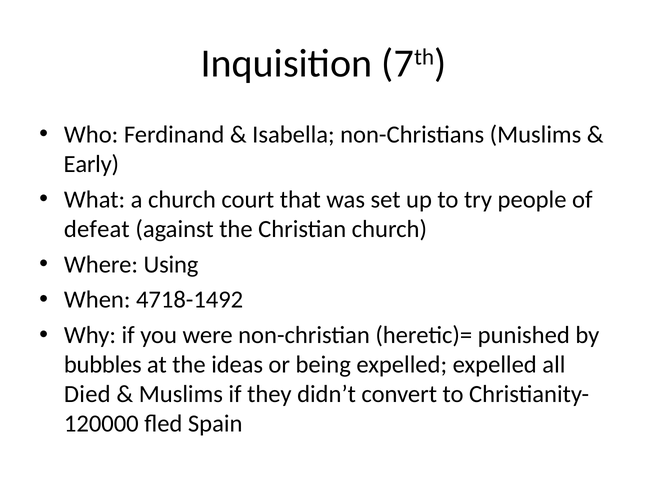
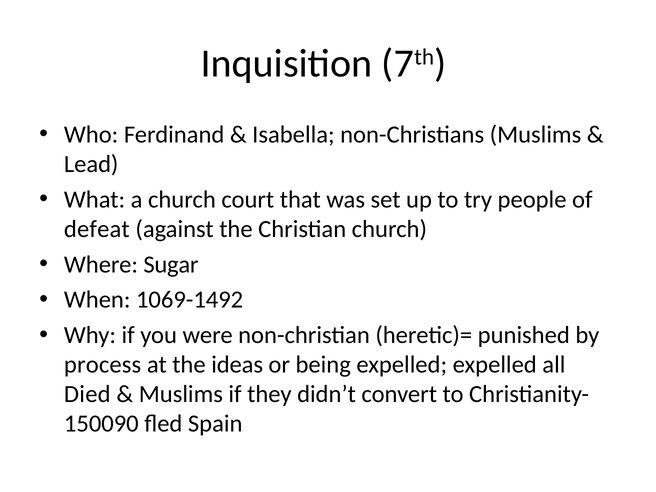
Early: Early -> Lead
Using: Using -> Sugar
4718-1492: 4718-1492 -> 1069-1492
bubbles: bubbles -> process
120000: 120000 -> 150090
